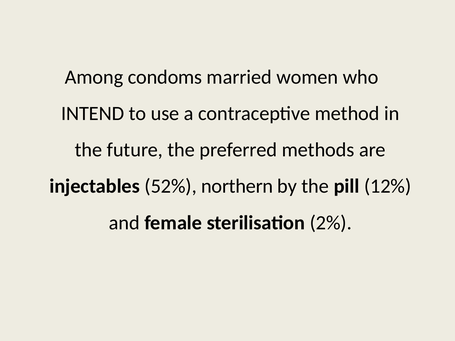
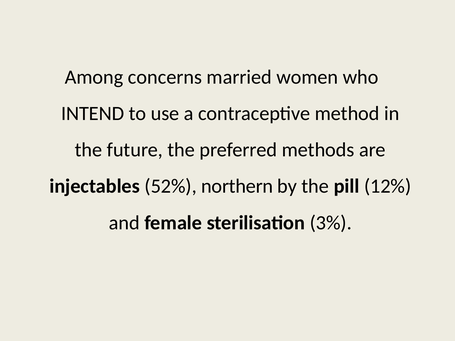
condoms: condoms -> concerns
2%: 2% -> 3%
